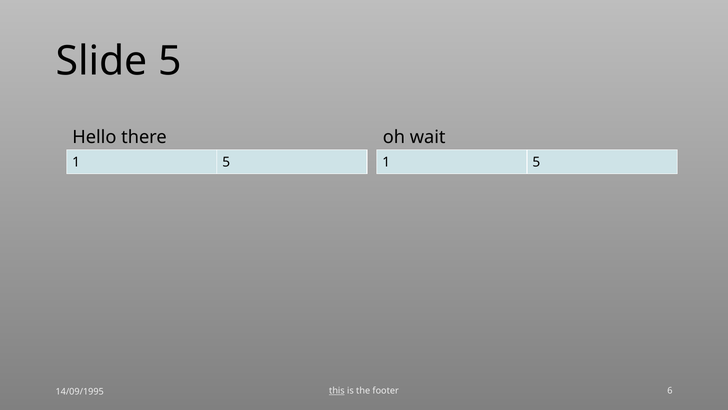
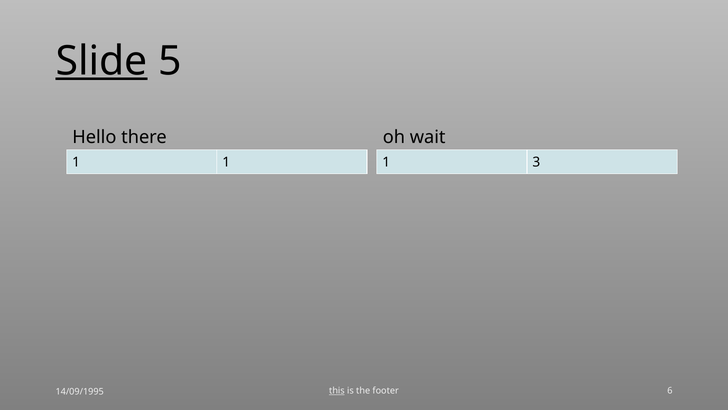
Slide underline: none -> present
5 at (226, 162): 5 -> 1
5 at (536, 162): 5 -> 3
